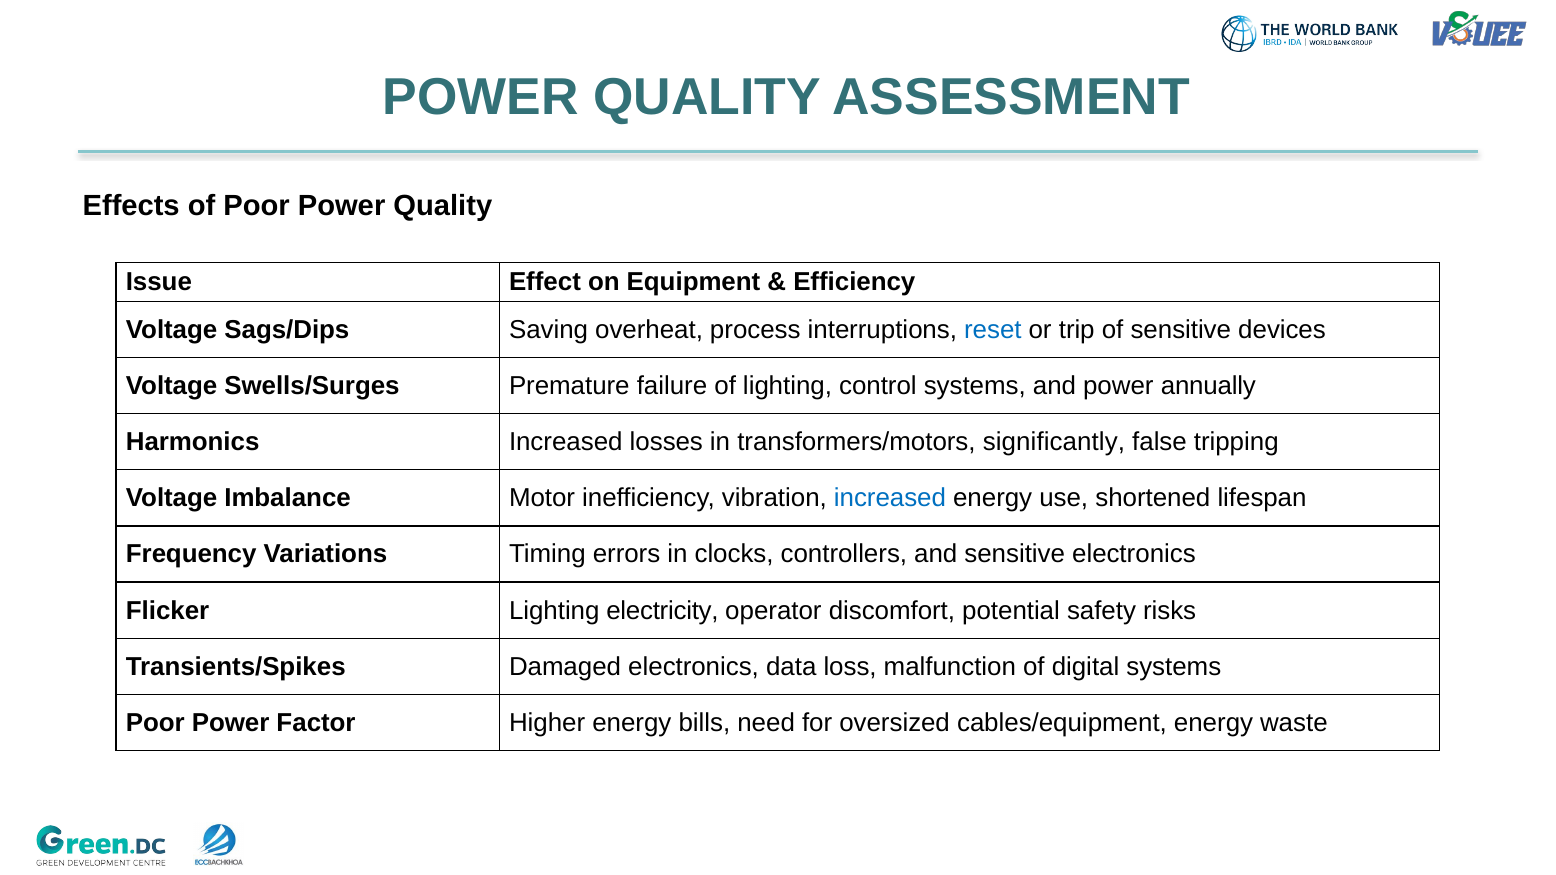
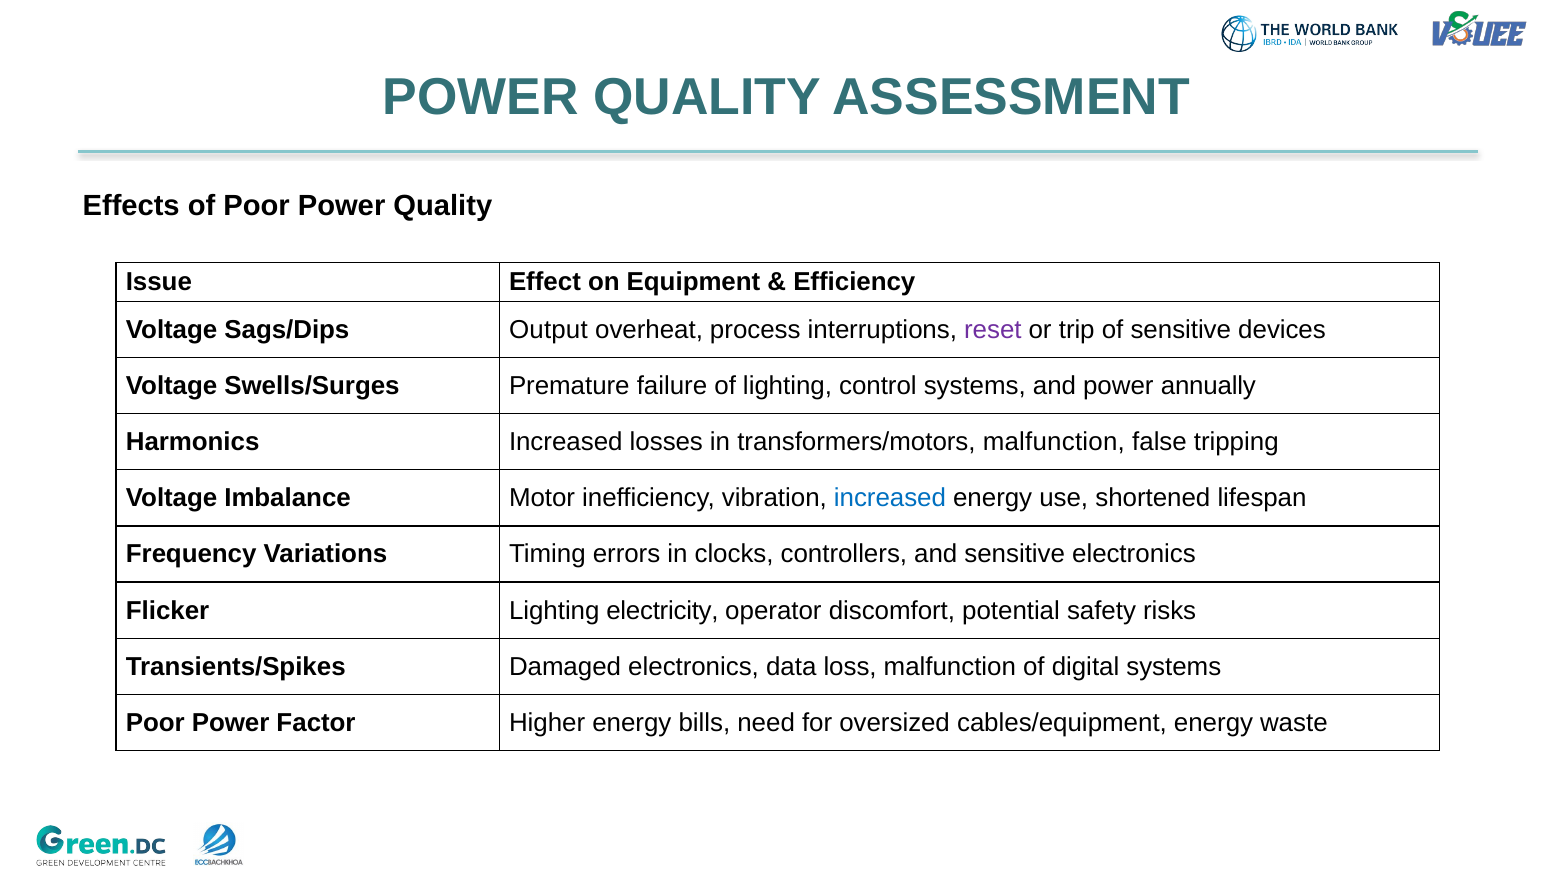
Saving: Saving -> Output
reset colour: blue -> purple
transformers/motors significantly: significantly -> malfunction
